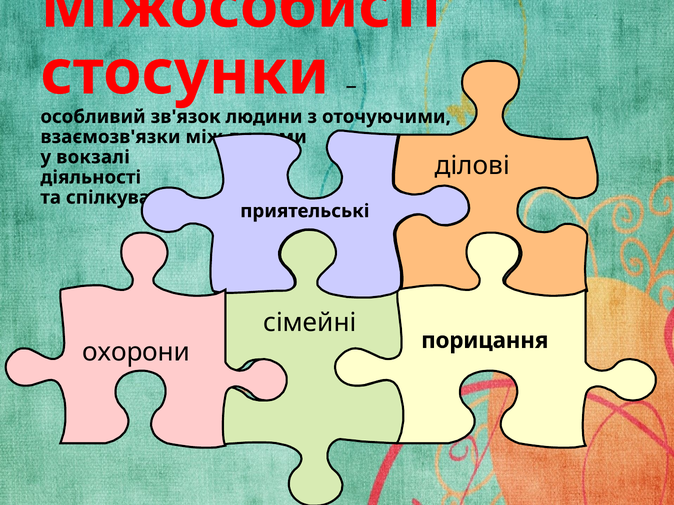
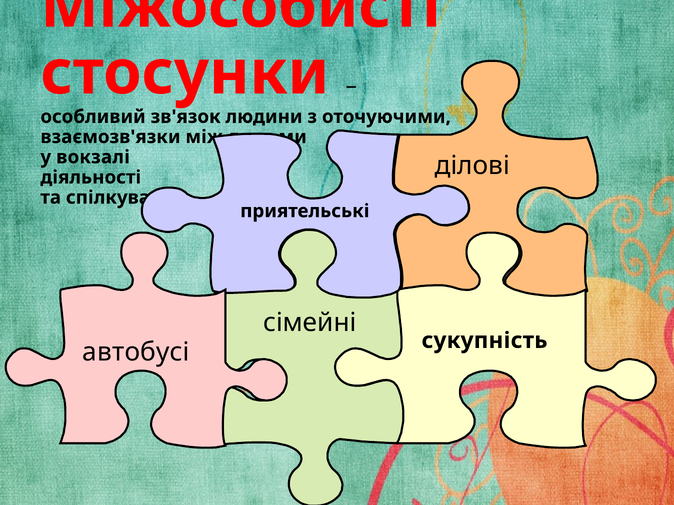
порицання: порицання -> сукупність
охорони: охорони -> автобусі
